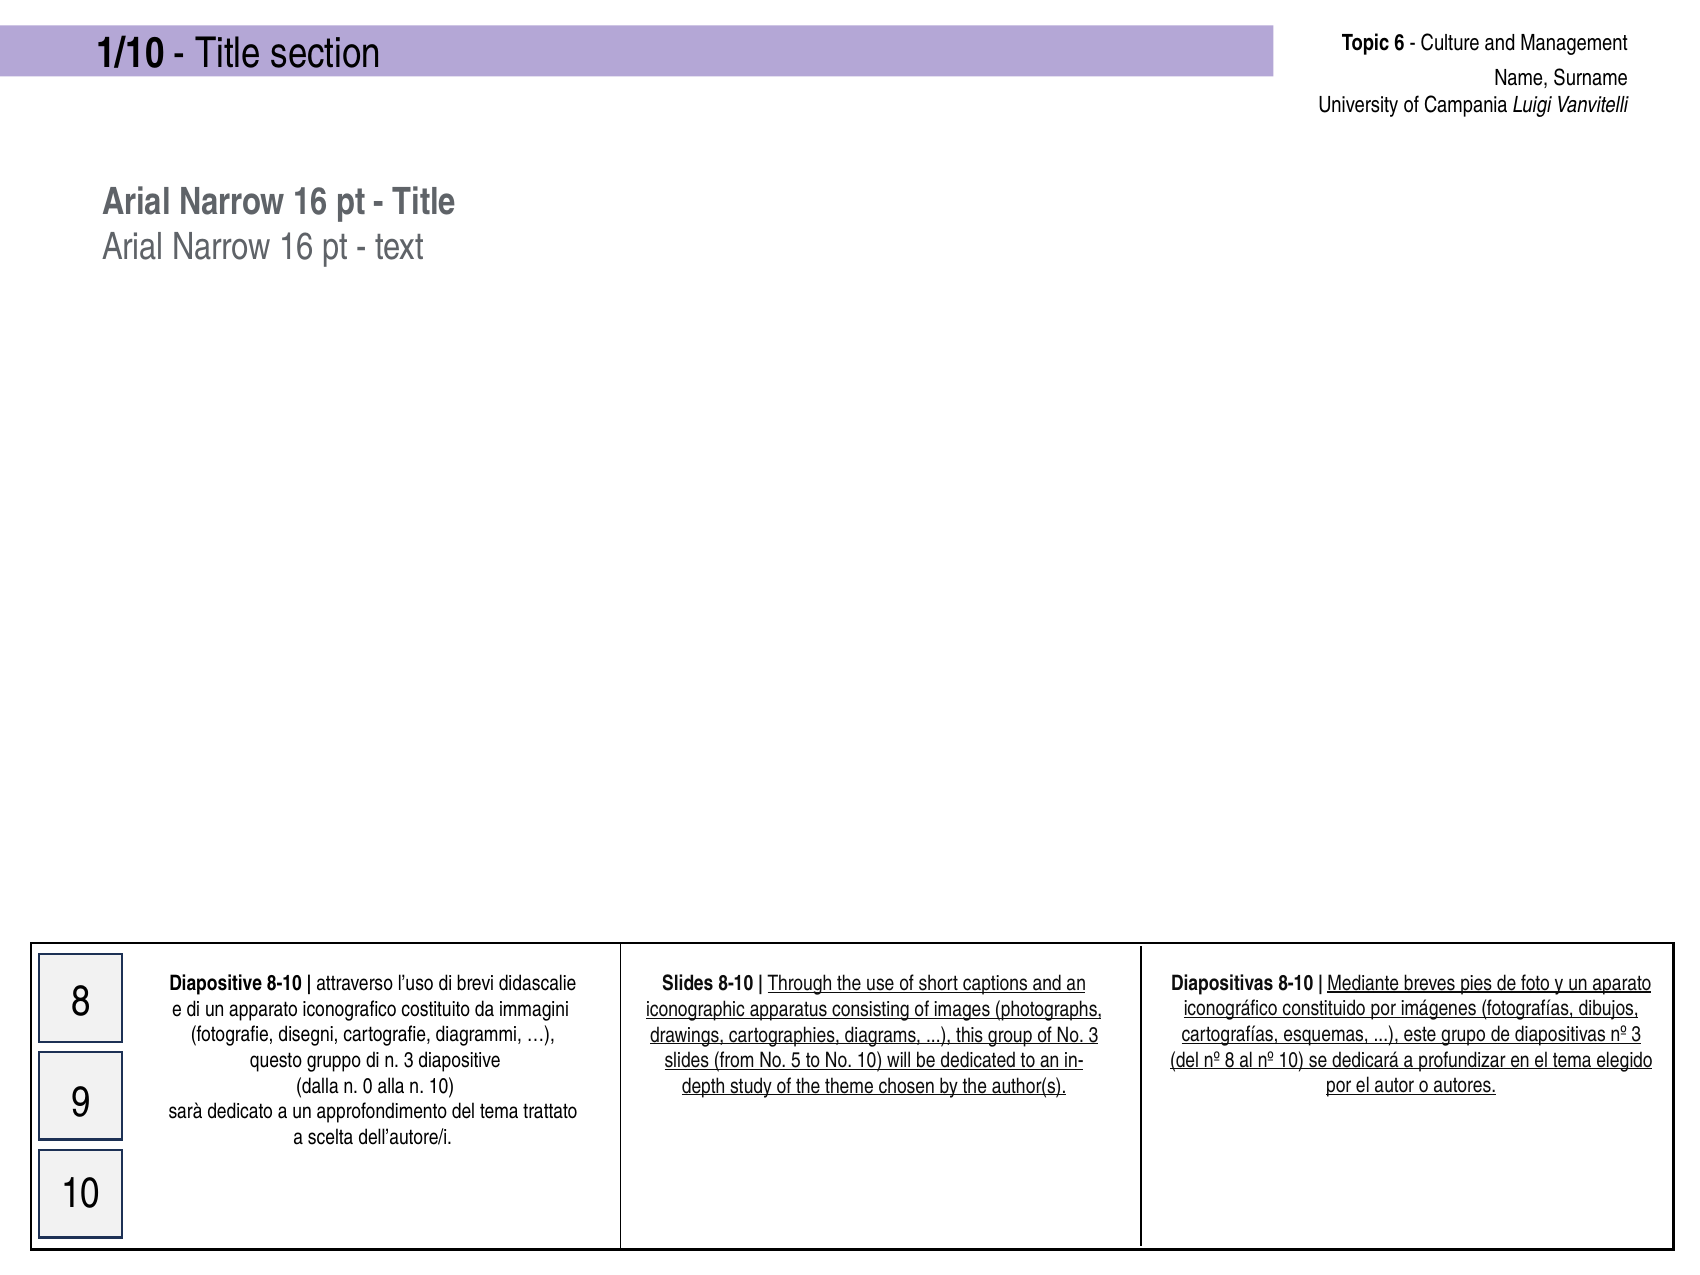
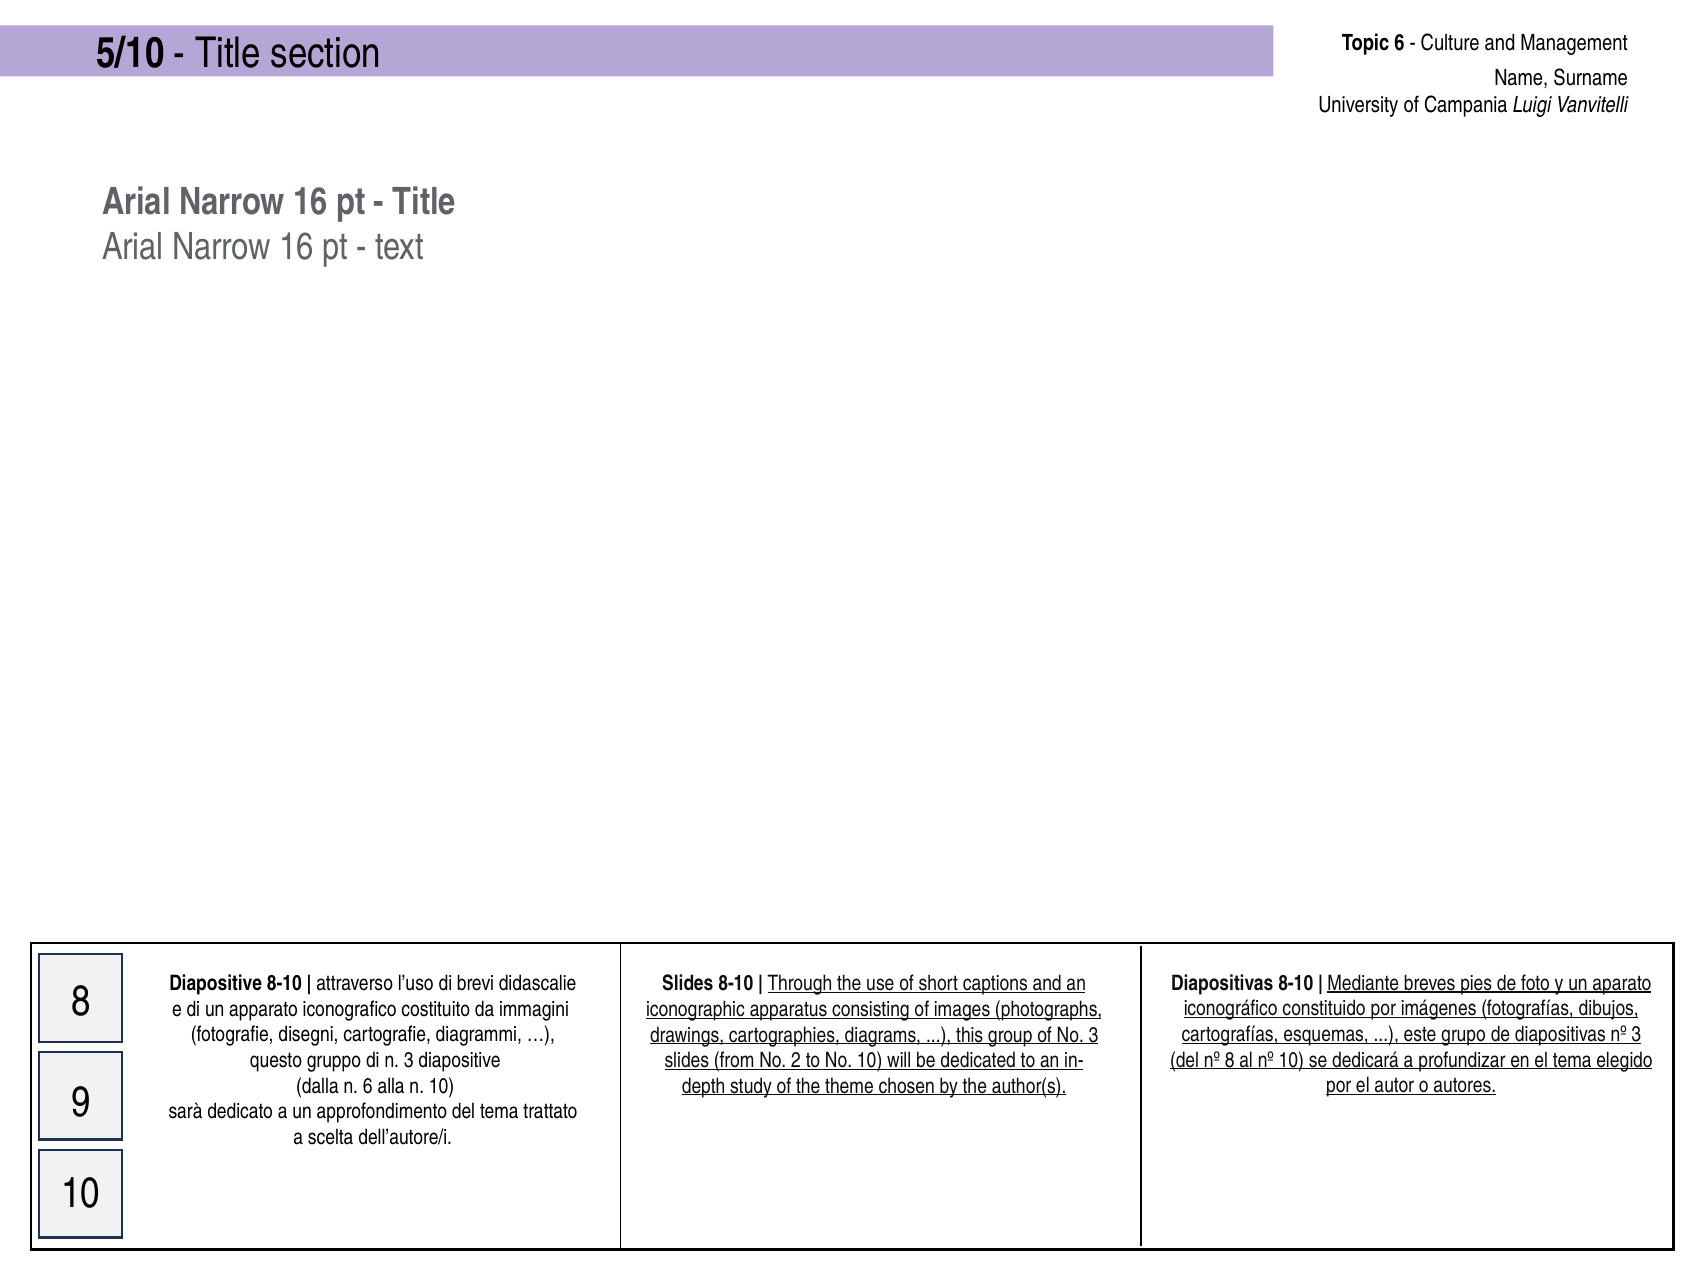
1/10: 1/10 -> 5/10
5: 5 -> 2
n 0: 0 -> 6
